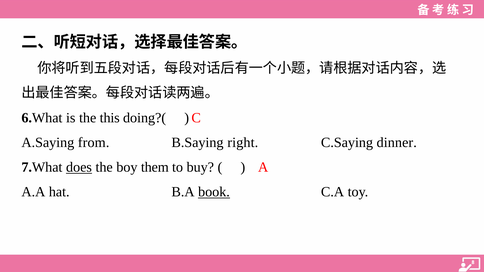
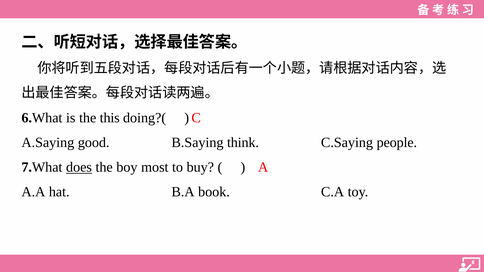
from: from -> good
right: right -> think
dinner: dinner -> people
them: them -> most
book underline: present -> none
